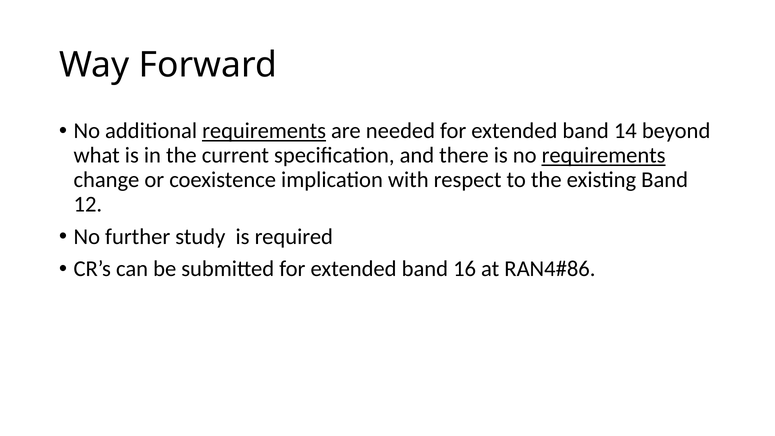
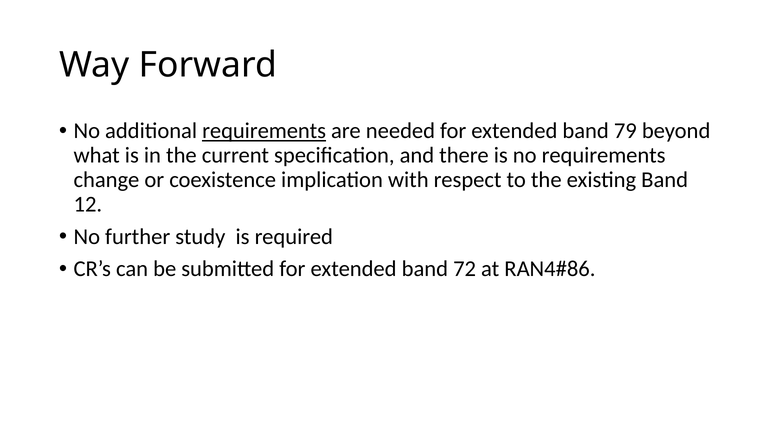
14: 14 -> 79
requirements at (604, 155) underline: present -> none
16: 16 -> 72
